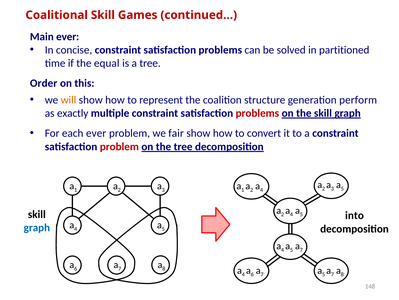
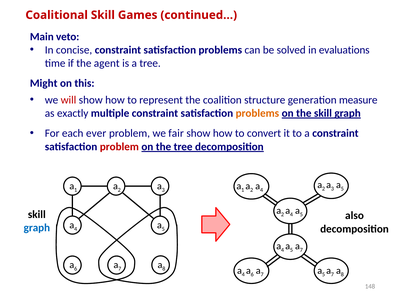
Main ever: ever -> veto
partitioned: partitioned -> evaluations
equal: equal -> agent
Order: Order -> Might
will colour: orange -> red
perform: perform -> measure
problems at (257, 113) colour: red -> orange
into: into -> also
